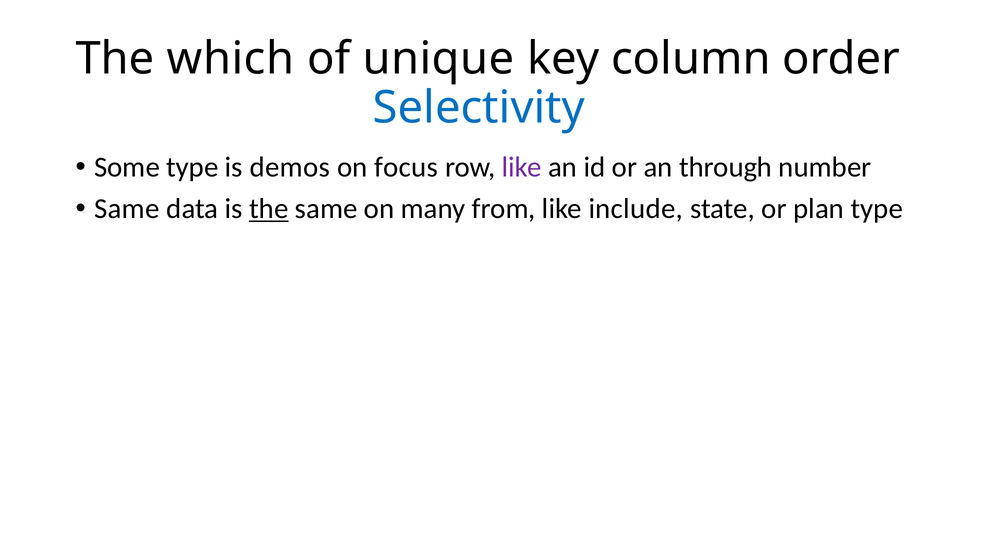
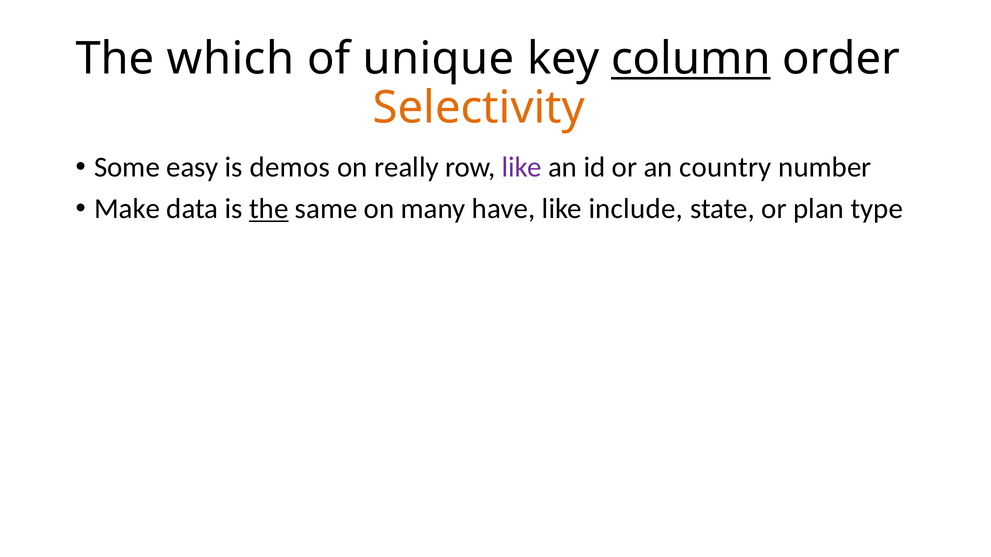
column underline: none -> present
Selectivity colour: blue -> orange
Some type: type -> easy
focus: focus -> really
through: through -> country
Same at (127, 209): Same -> Make
from: from -> have
